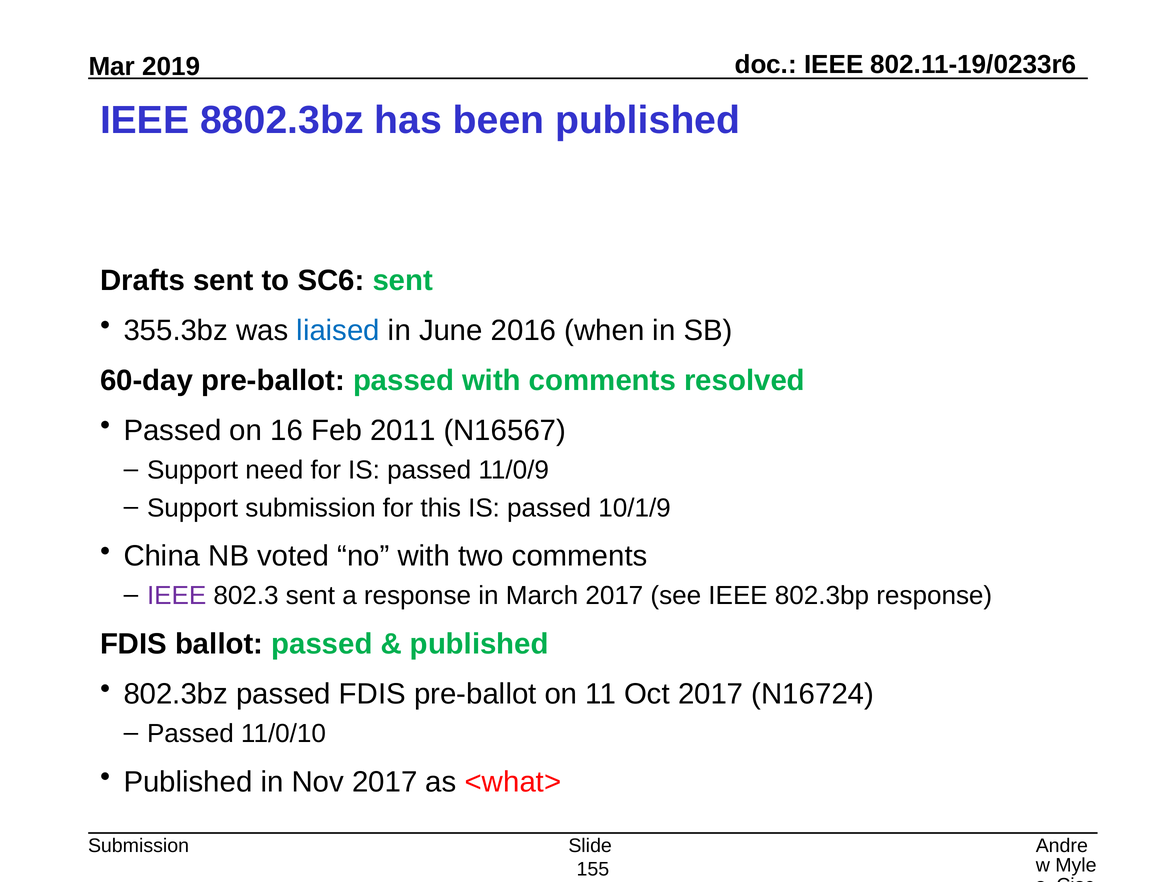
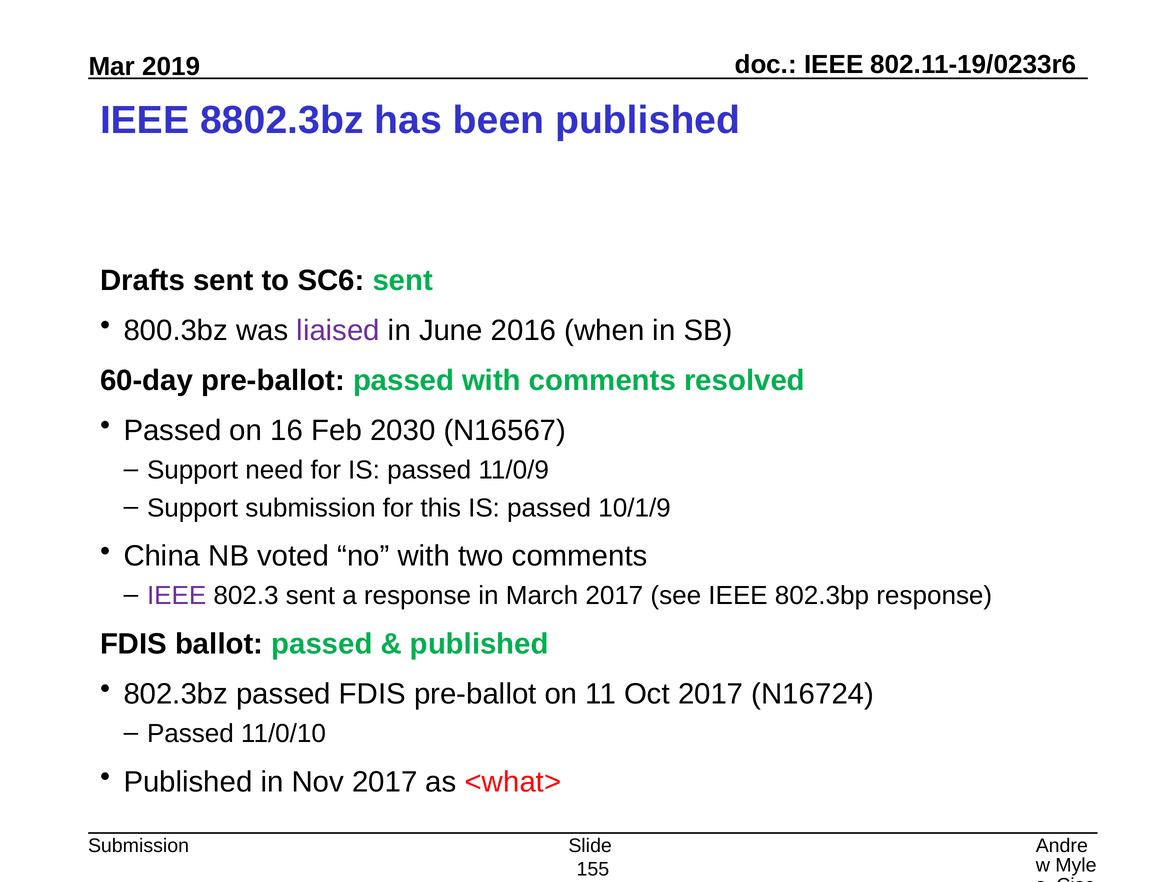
355.3bz: 355.3bz -> 800.3bz
liaised colour: blue -> purple
2011: 2011 -> 2030
